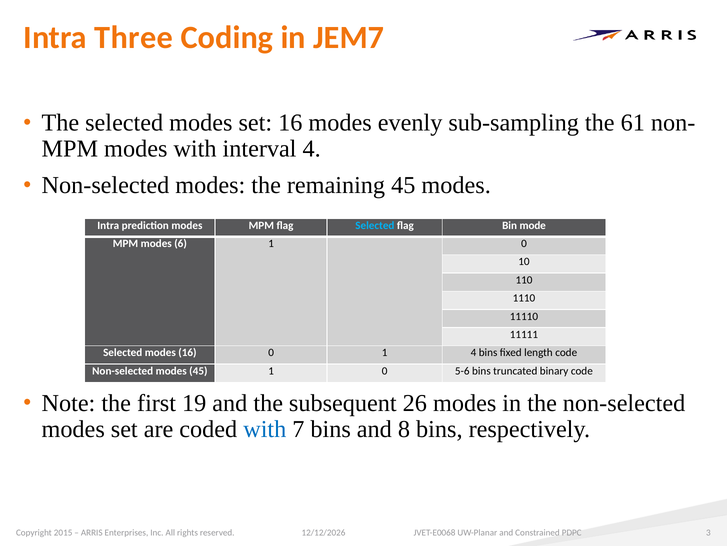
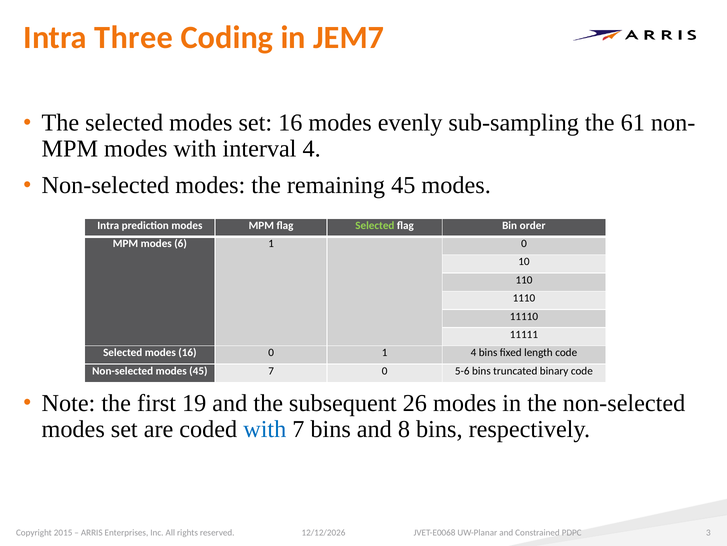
Selected at (375, 225) colour: light blue -> light green
mode: mode -> order
45 1: 1 -> 7
